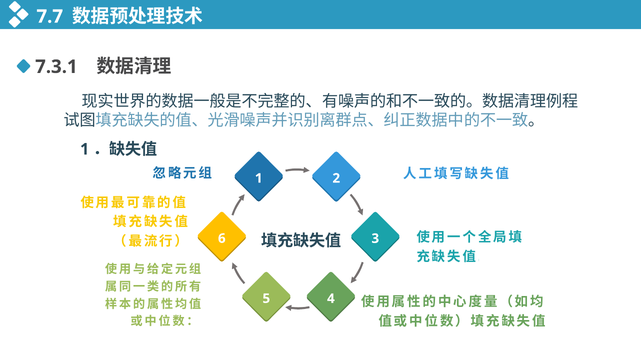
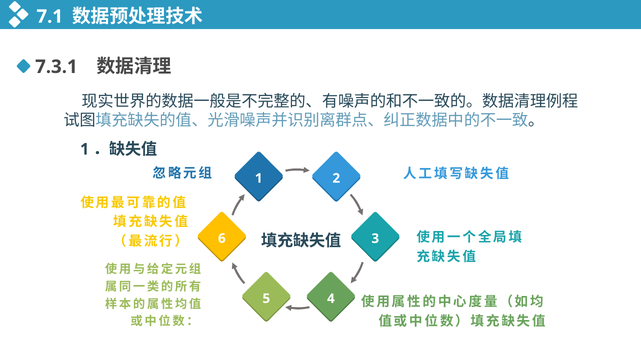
7.7: 7.7 -> 7.1
